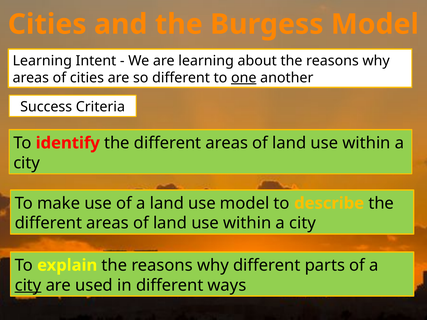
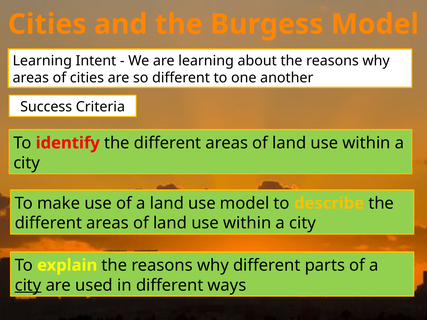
one underline: present -> none
